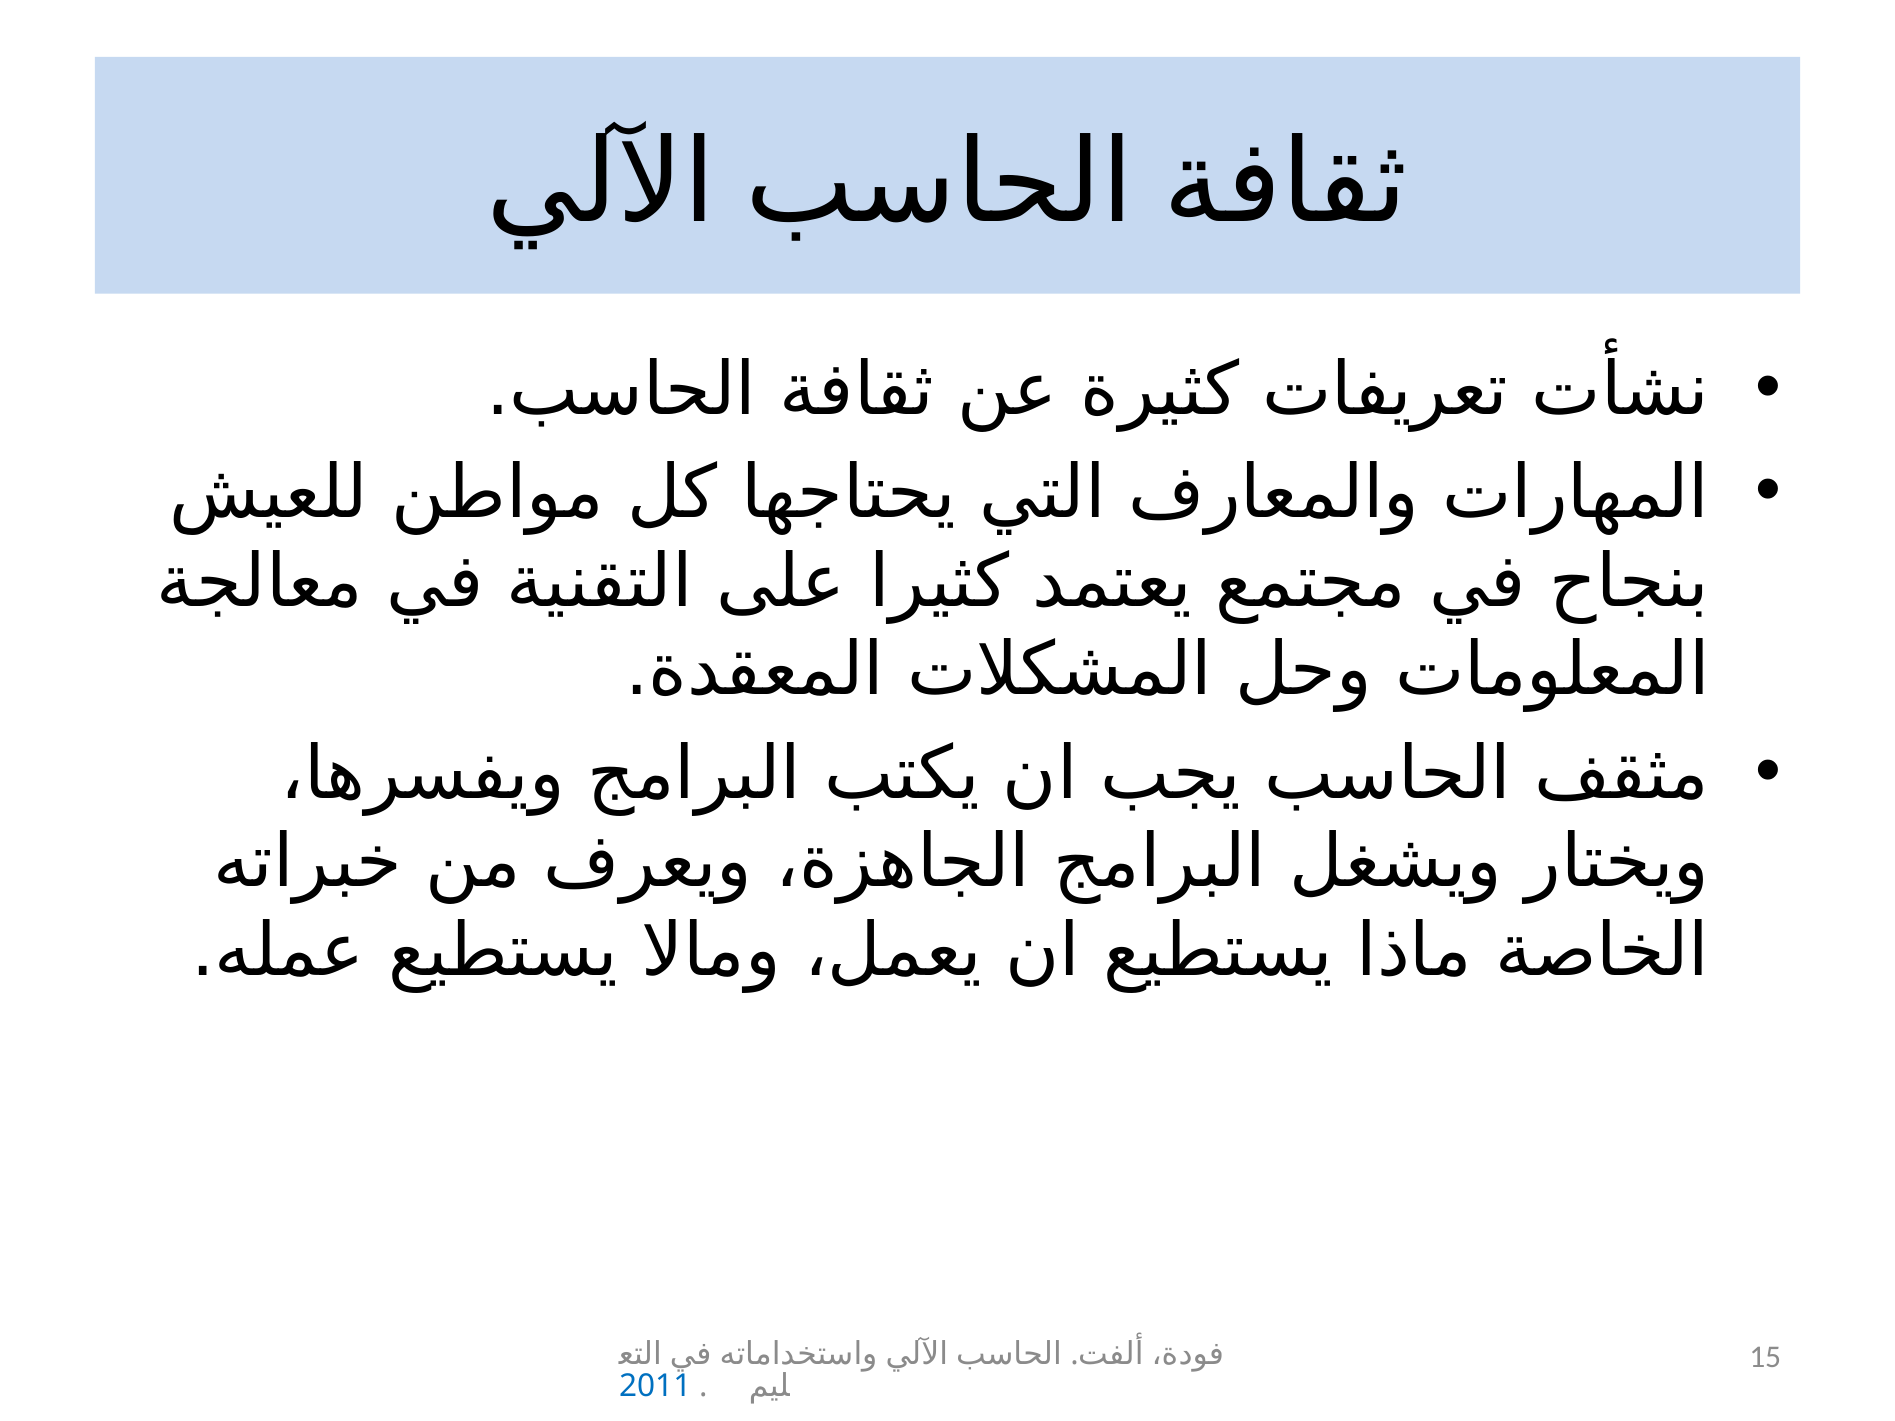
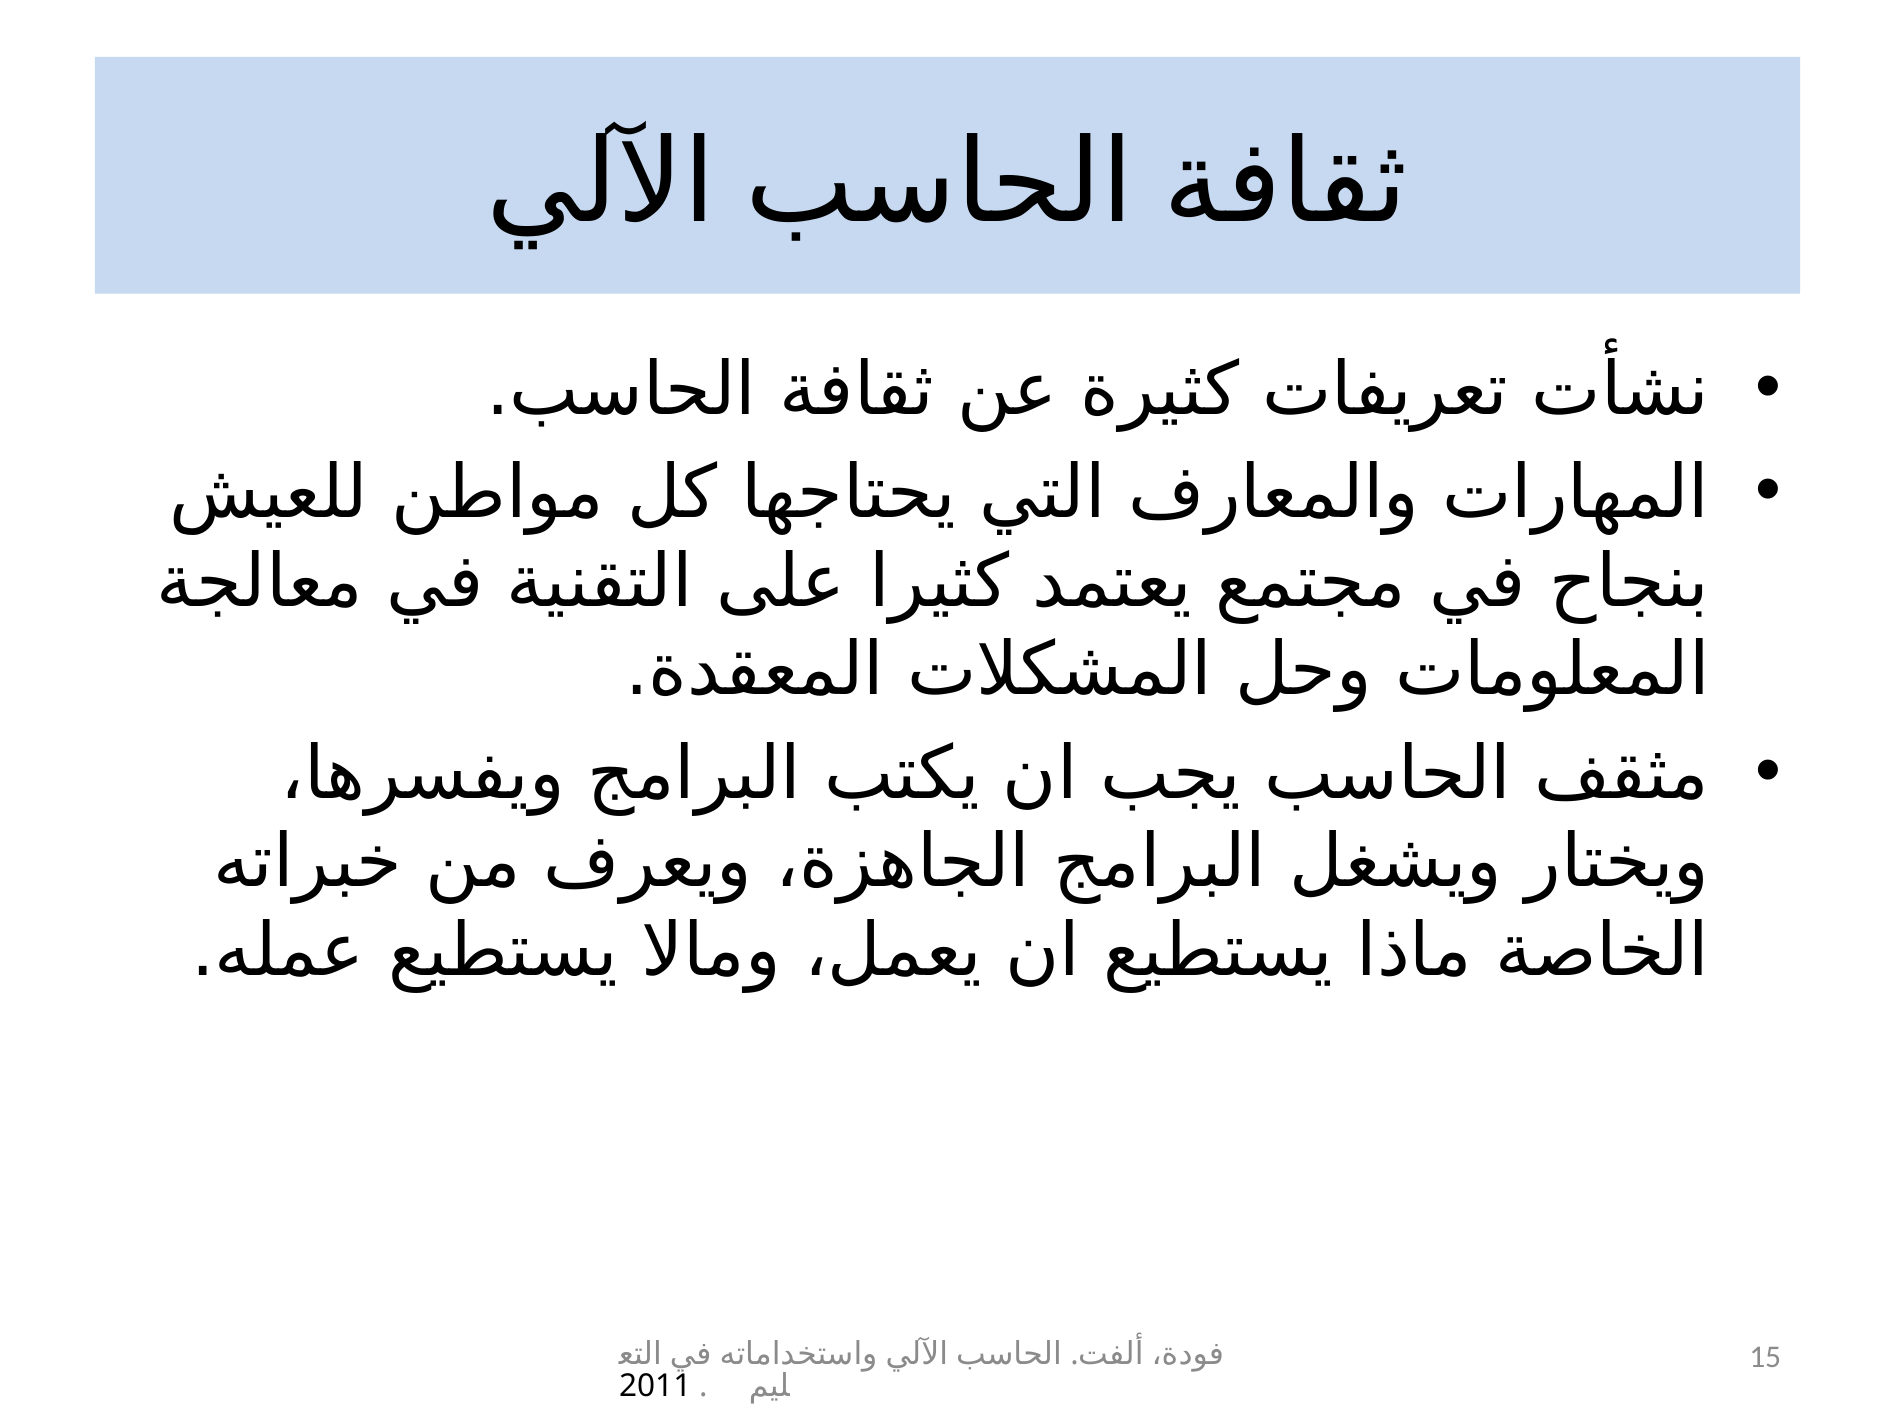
2011 colour: blue -> black
